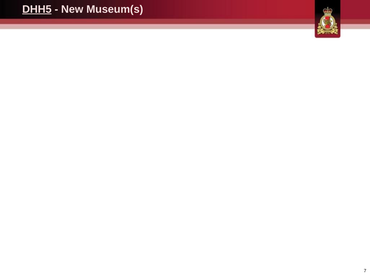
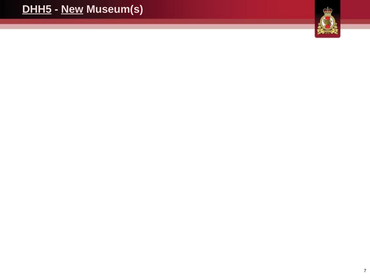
New underline: none -> present
